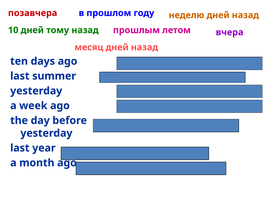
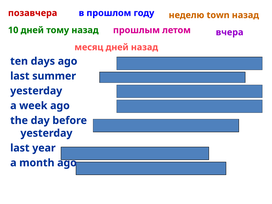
неделю дней: дней -> town
